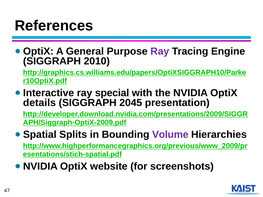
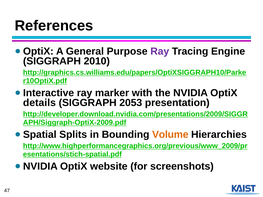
special: special -> marker
2045: 2045 -> 2053
Volume colour: purple -> orange
